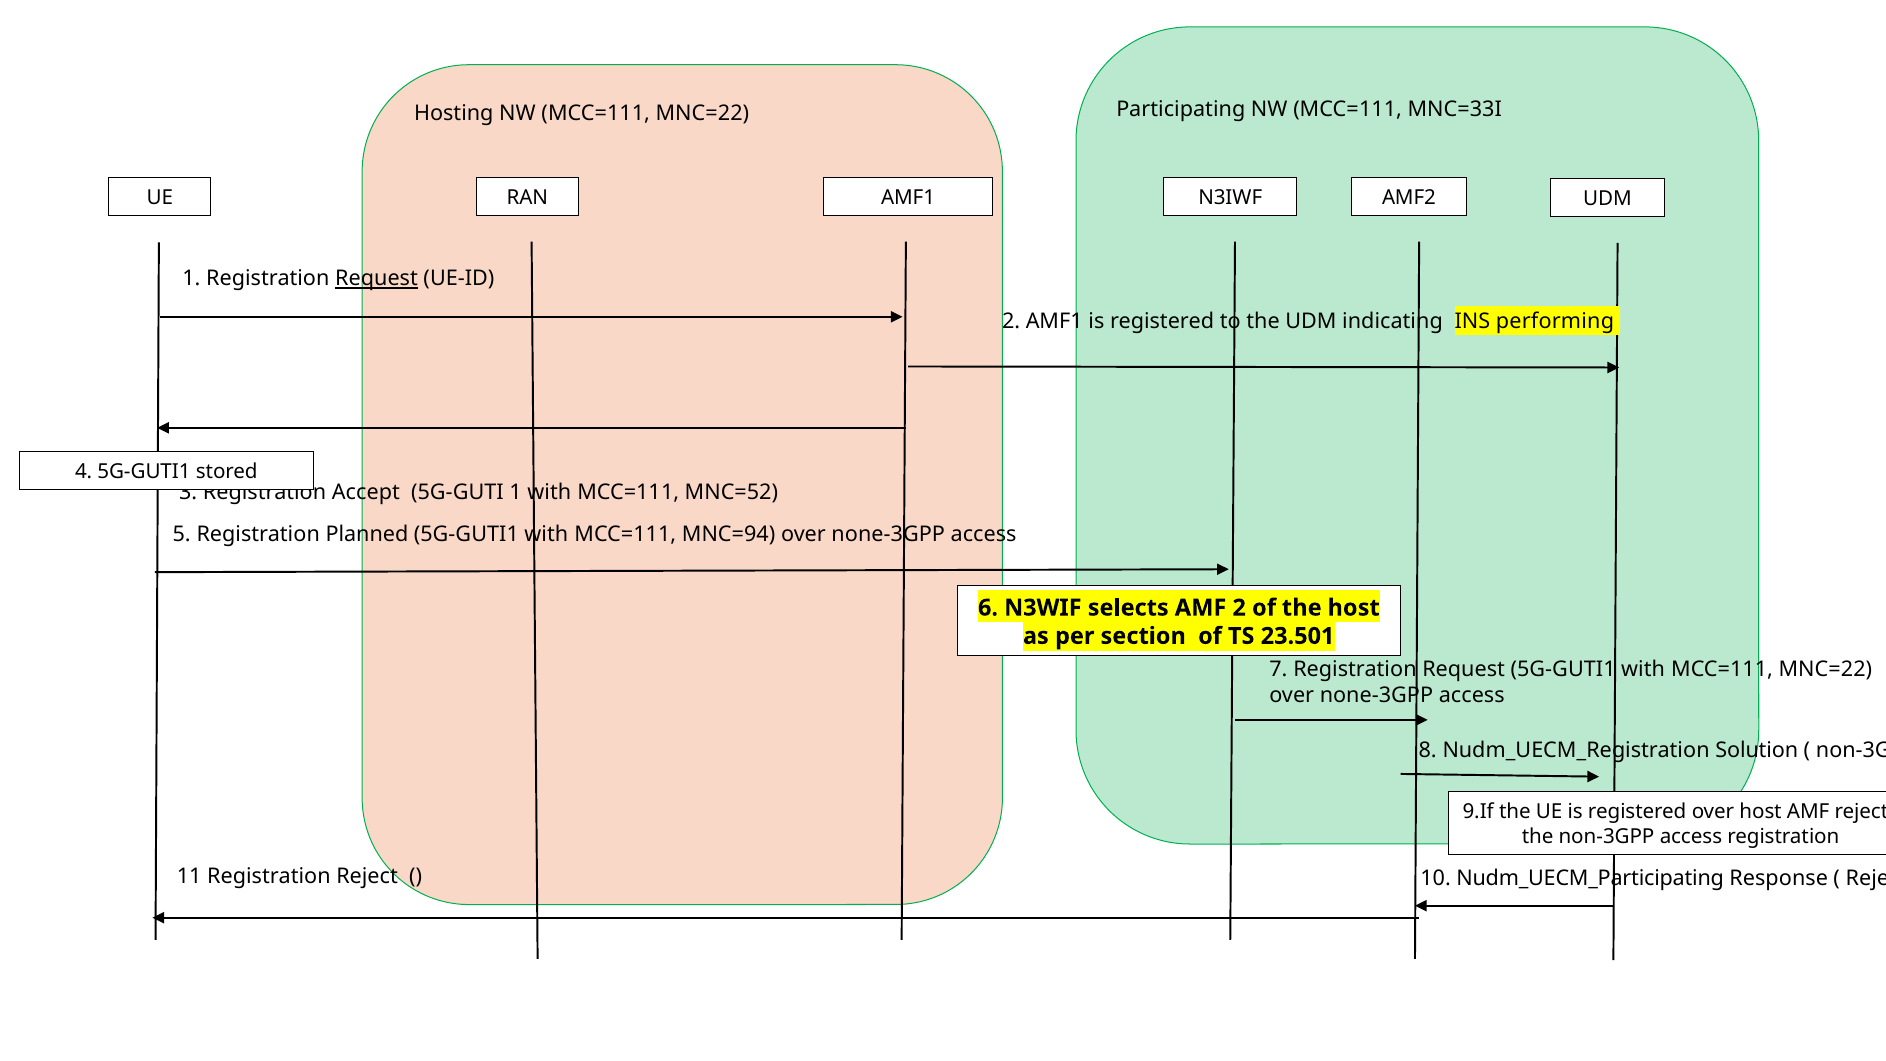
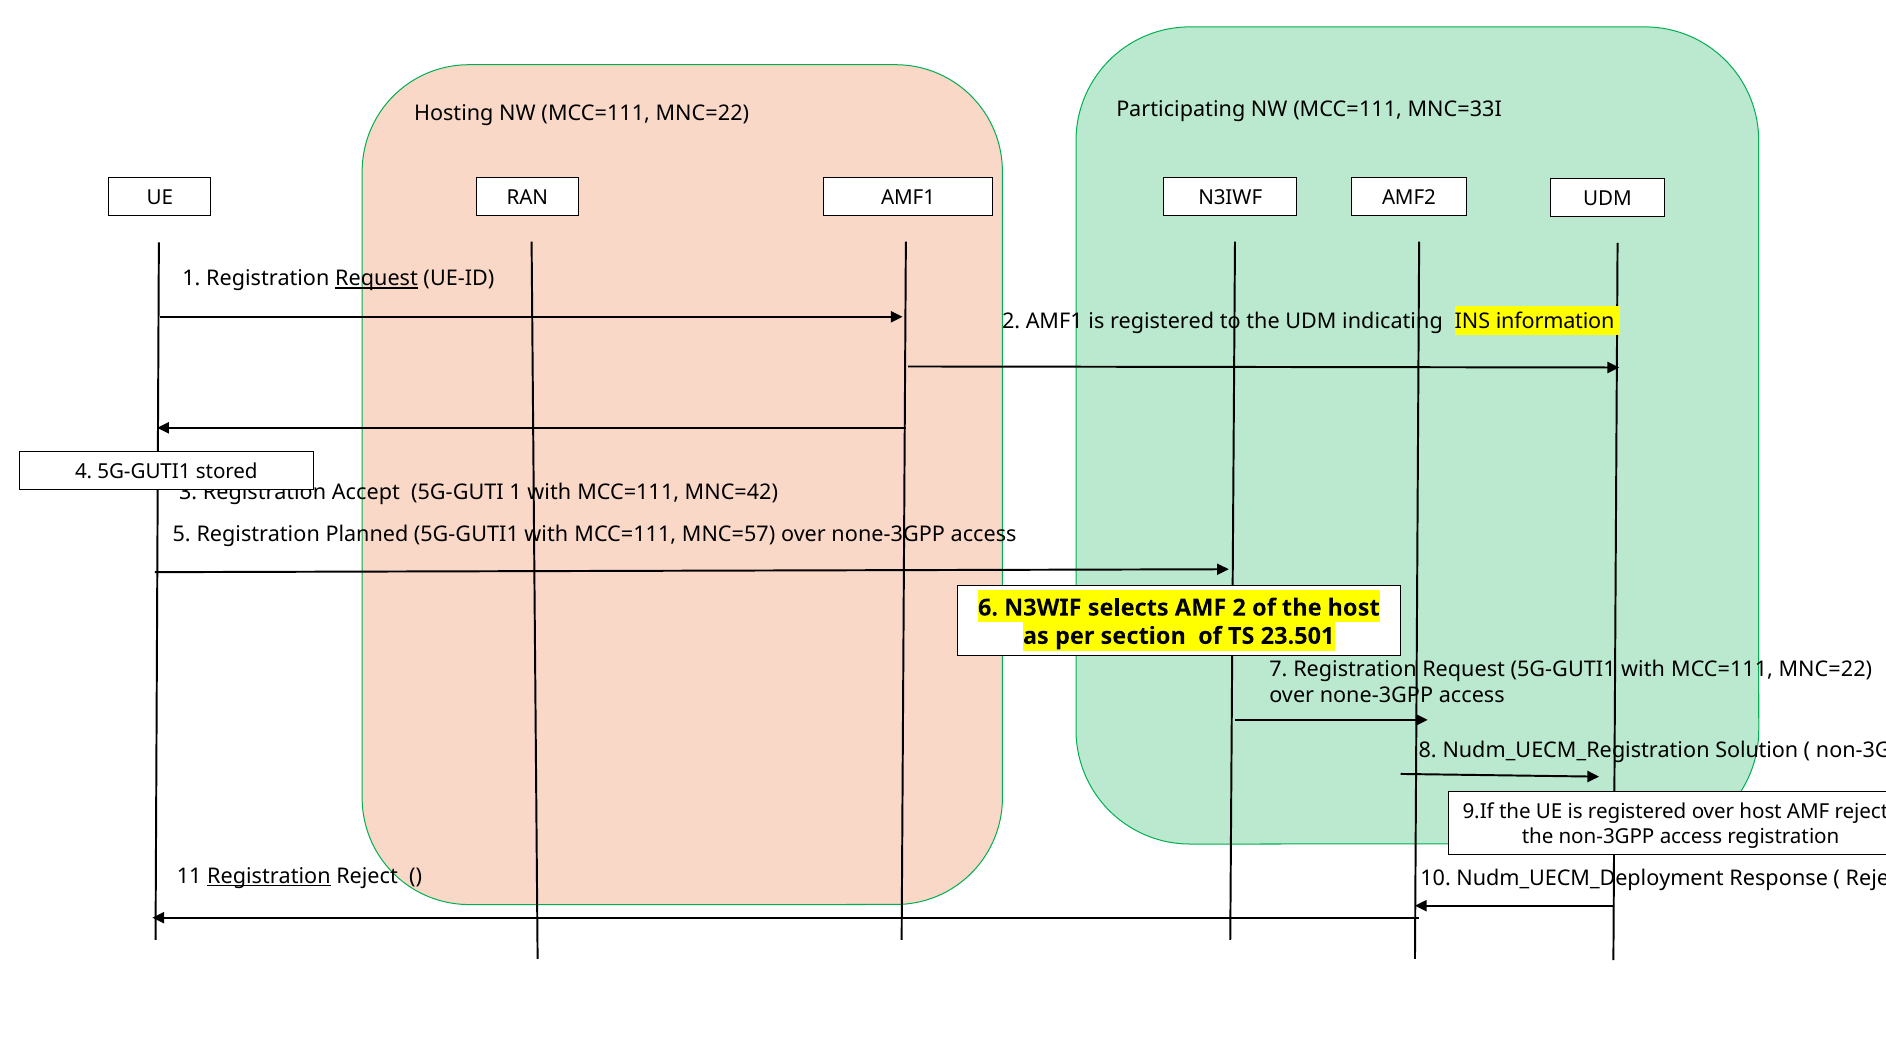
performing: performing -> information
MNC=52: MNC=52 -> MNC=42
MNC=94: MNC=94 -> MNC=57
Registration at (269, 876) underline: none -> present
Nudm_UECM_Participating: Nudm_UECM_Participating -> Nudm_UECM_Deployment
